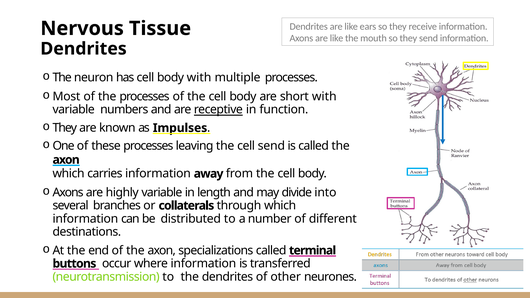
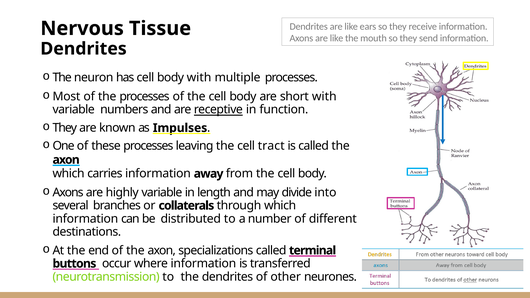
cell send: send -> tract
